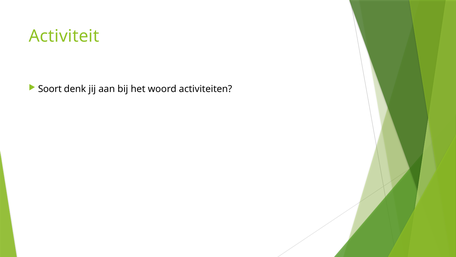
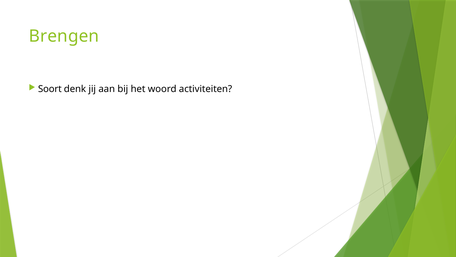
Activiteit: Activiteit -> Brengen
